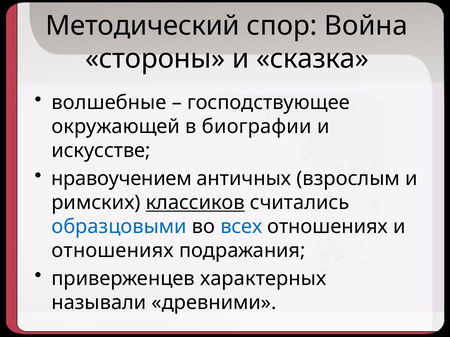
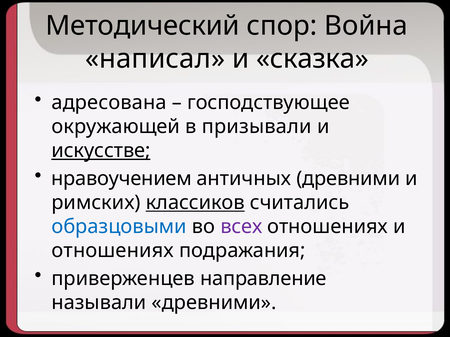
стороны: стороны -> написал
волшебные: волшебные -> адресована
биографии: биографии -> призывали
искусстве underline: none -> present
античных взрослым: взрослым -> древними
всех colour: blue -> purple
характерных: характерных -> направление
